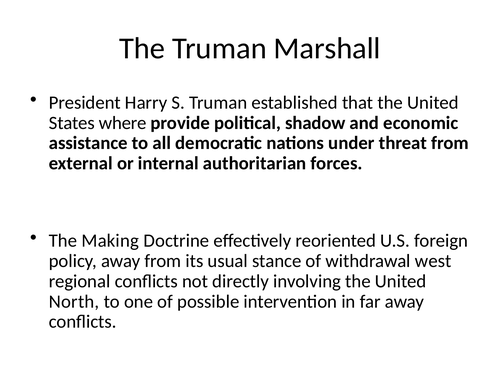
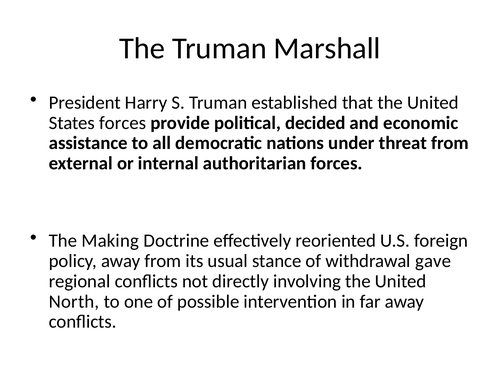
States where: where -> forces
shadow: shadow -> decided
west: west -> gave
